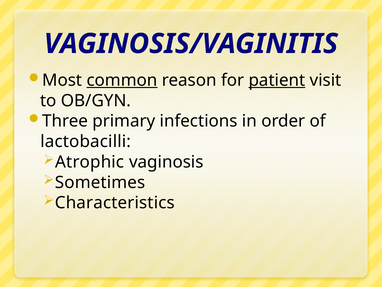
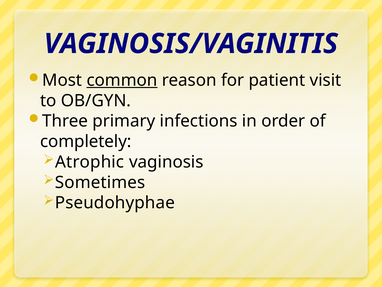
patient underline: present -> none
lactobacilli: lactobacilli -> completely
Characteristics: Characteristics -> Pseudohyphae
